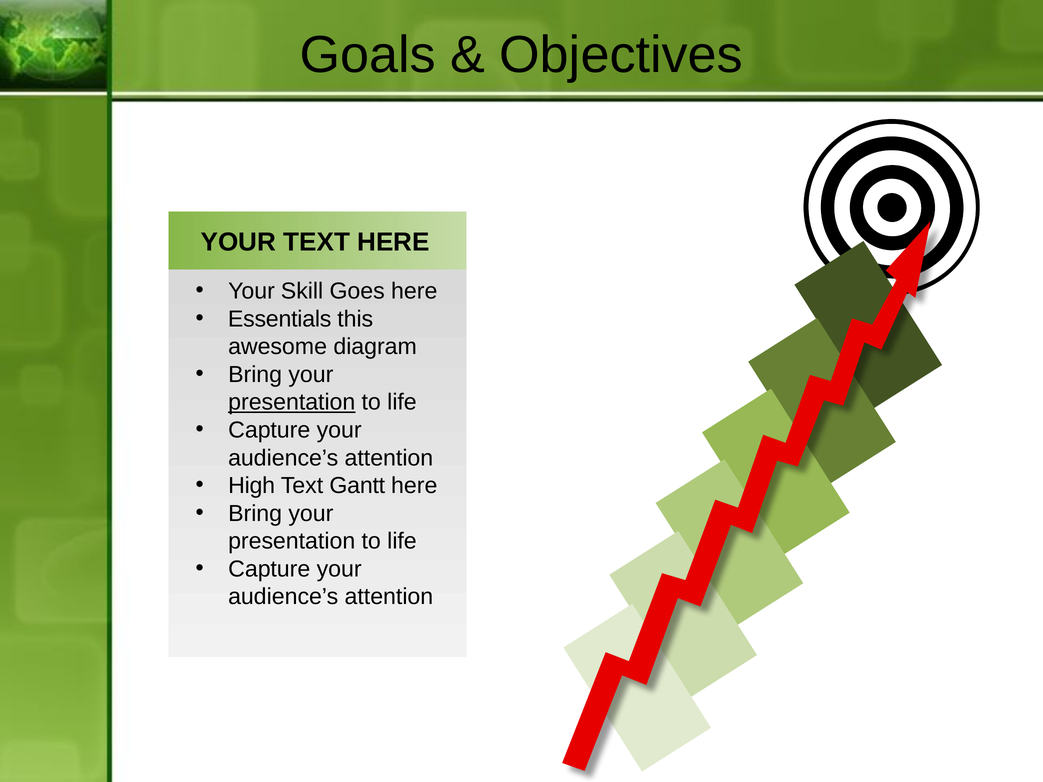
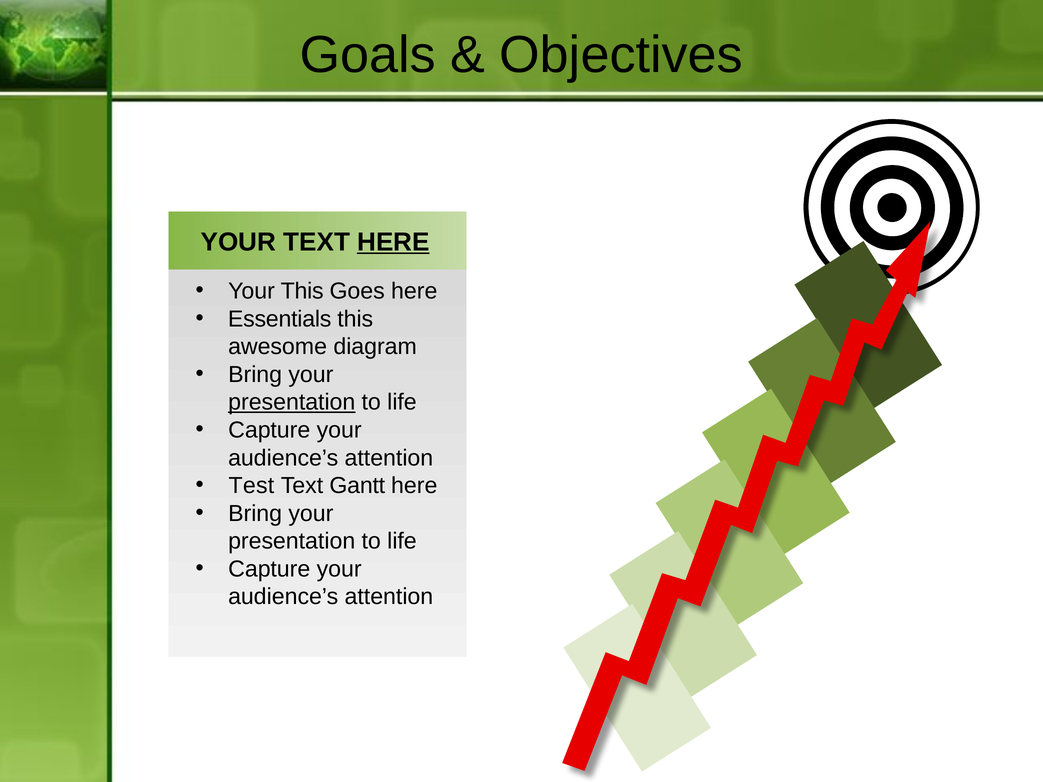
HERE at (393, 242) underline: none -> present
Your Skill: Skill -> This
High: High -> Test
